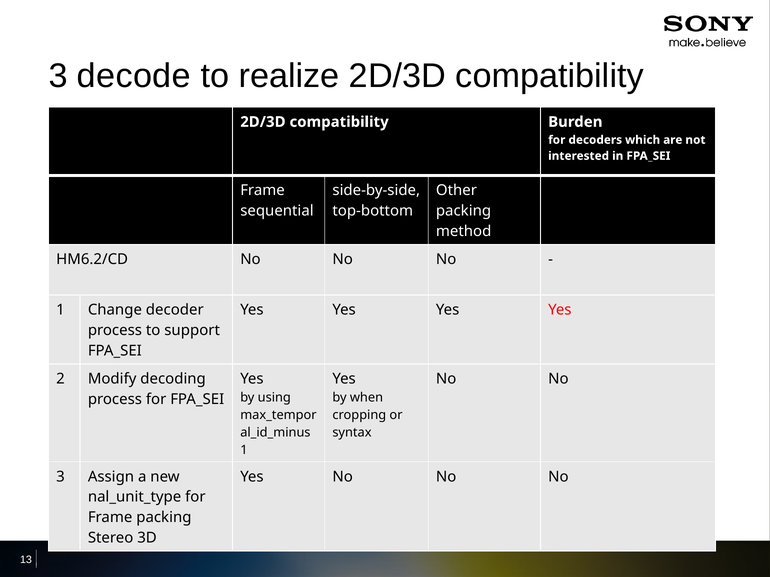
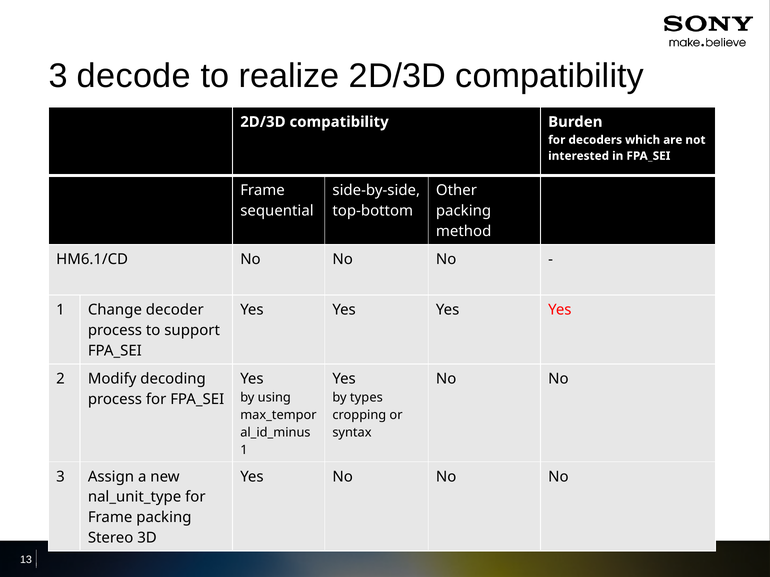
HM6.2/CD: HM6.2/CD -> HM6.1/CD
when: when -> types
